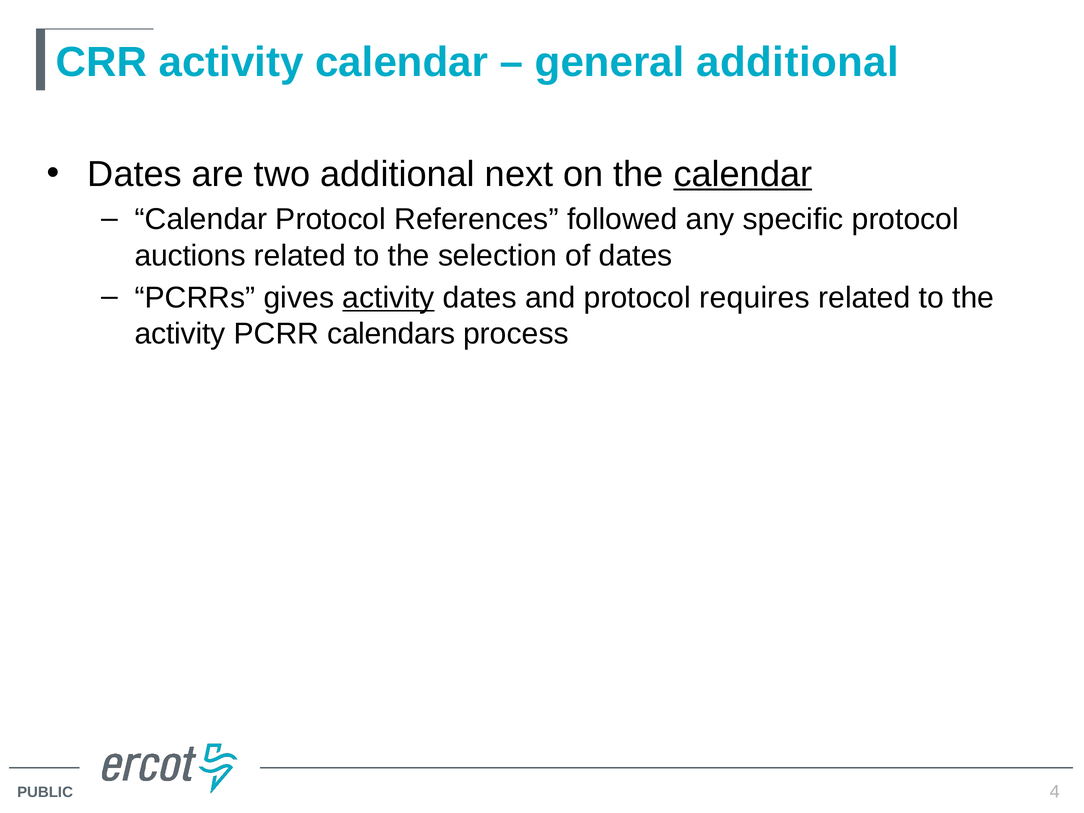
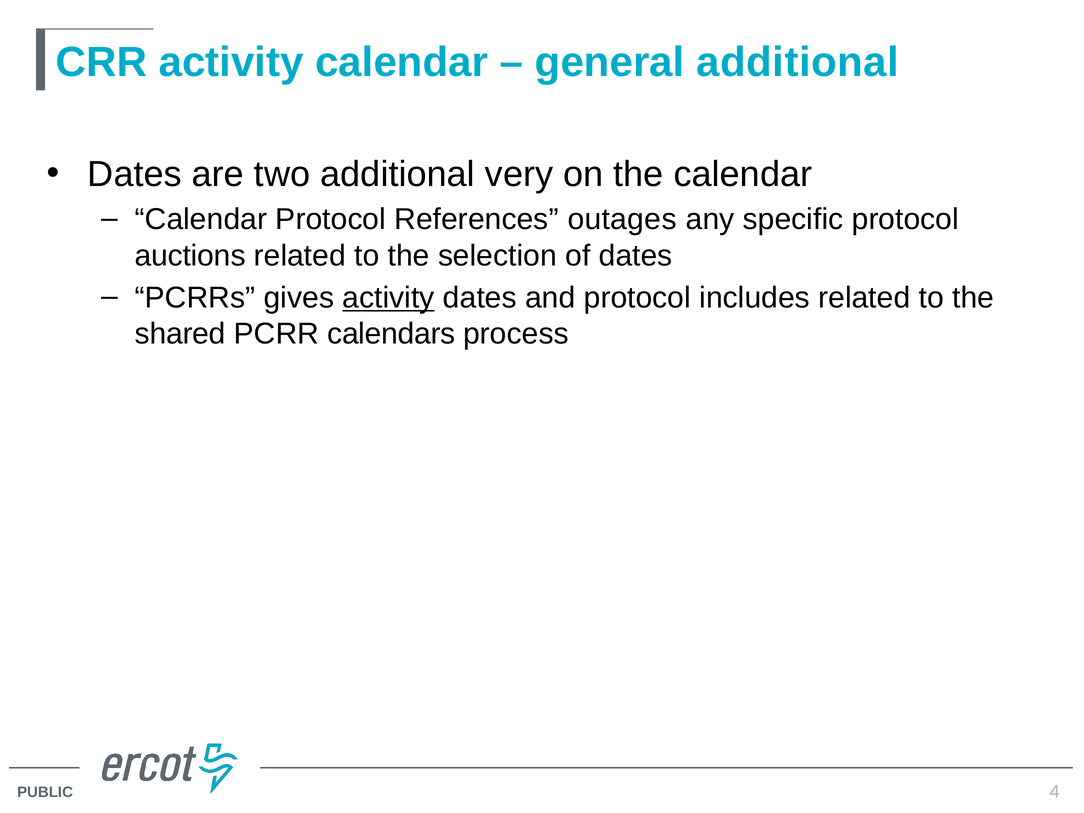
next: next -> very
calendar at (743, 174) underline: present -> none
followed: followed -> outages
requires: requires -> includes
activity at (180, 334): activity -> shared
